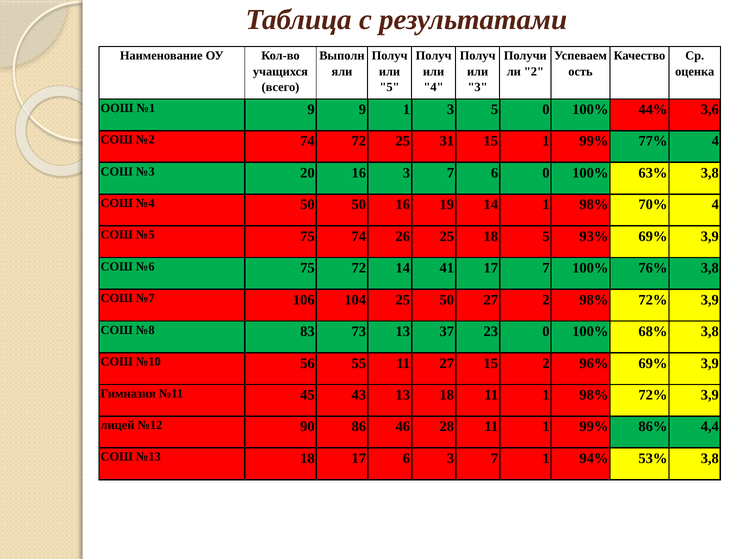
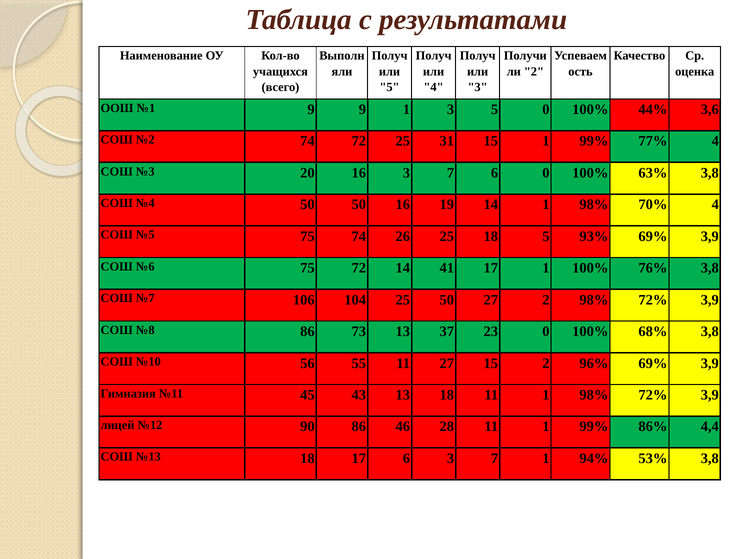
17 7: 7 -> 1
№8 83: 83 -> 86
